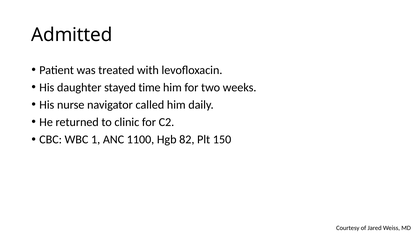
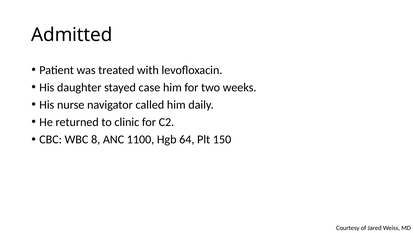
time: time -> case
1: 1 -> 8
82: 82 -> 64
